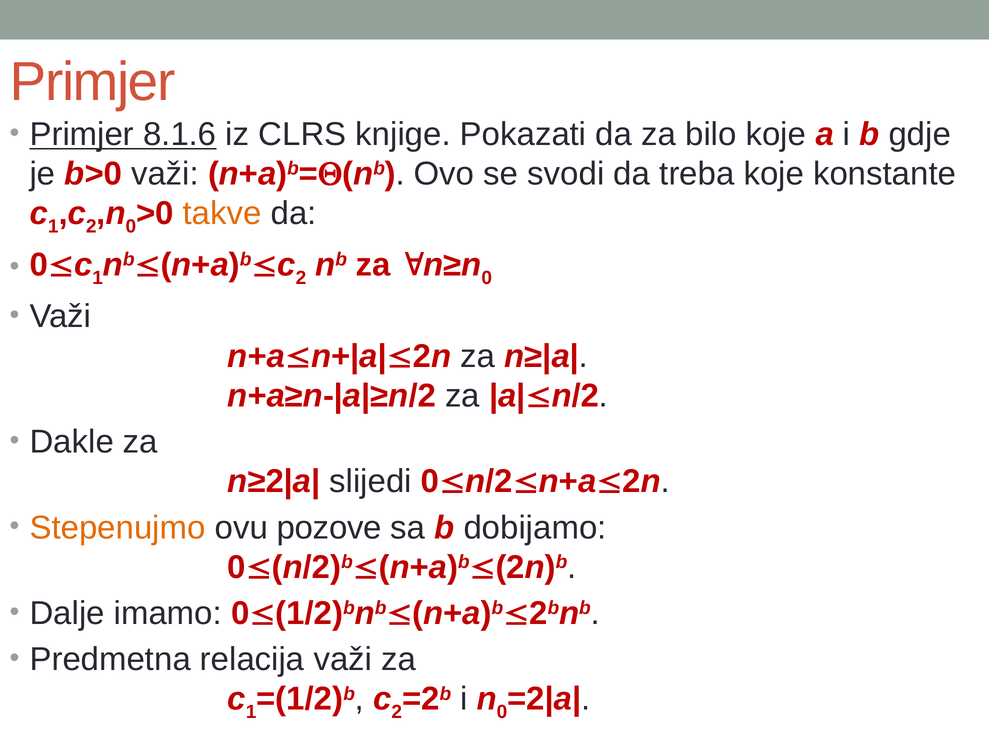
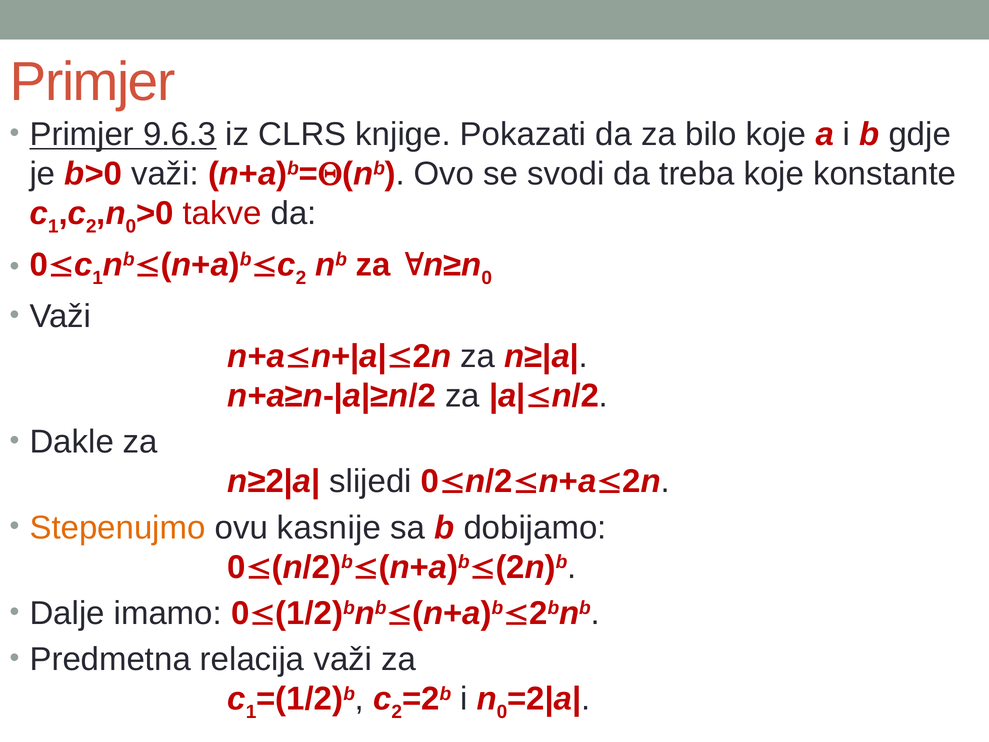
8.1.6: 8.1.6 -> 9.6.3
takve colour: orange -> red
pozove: pozove -> kasnije
